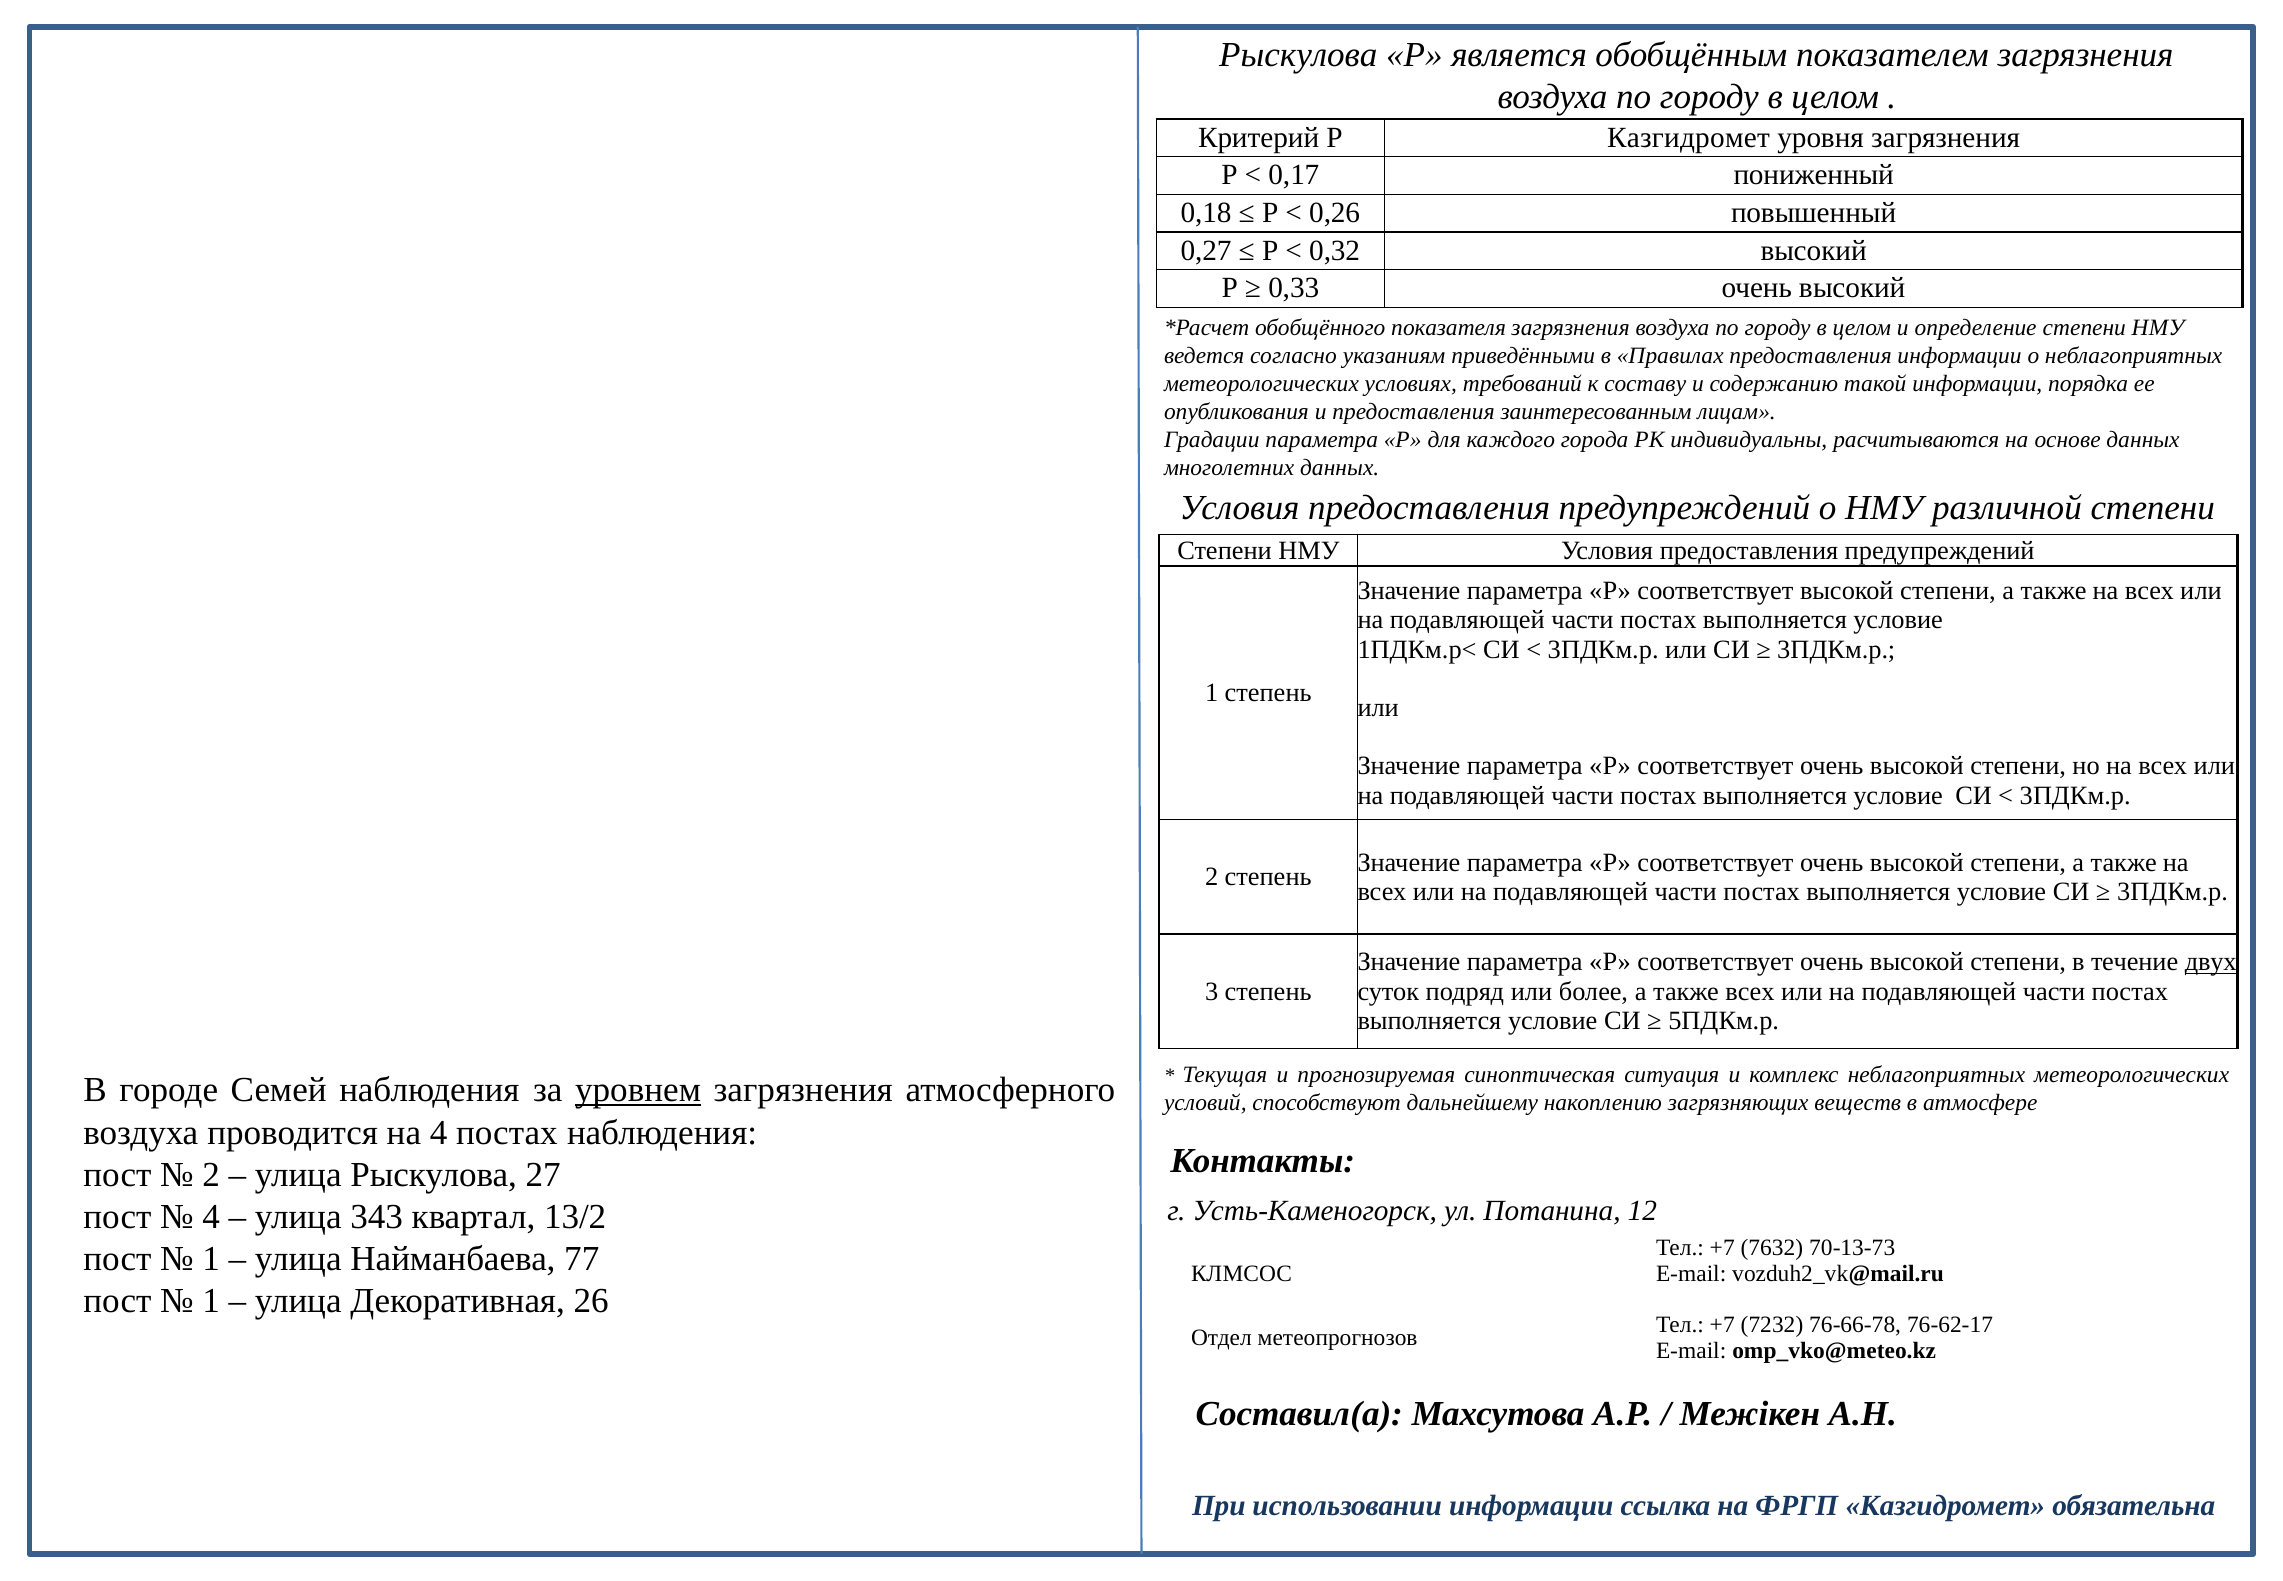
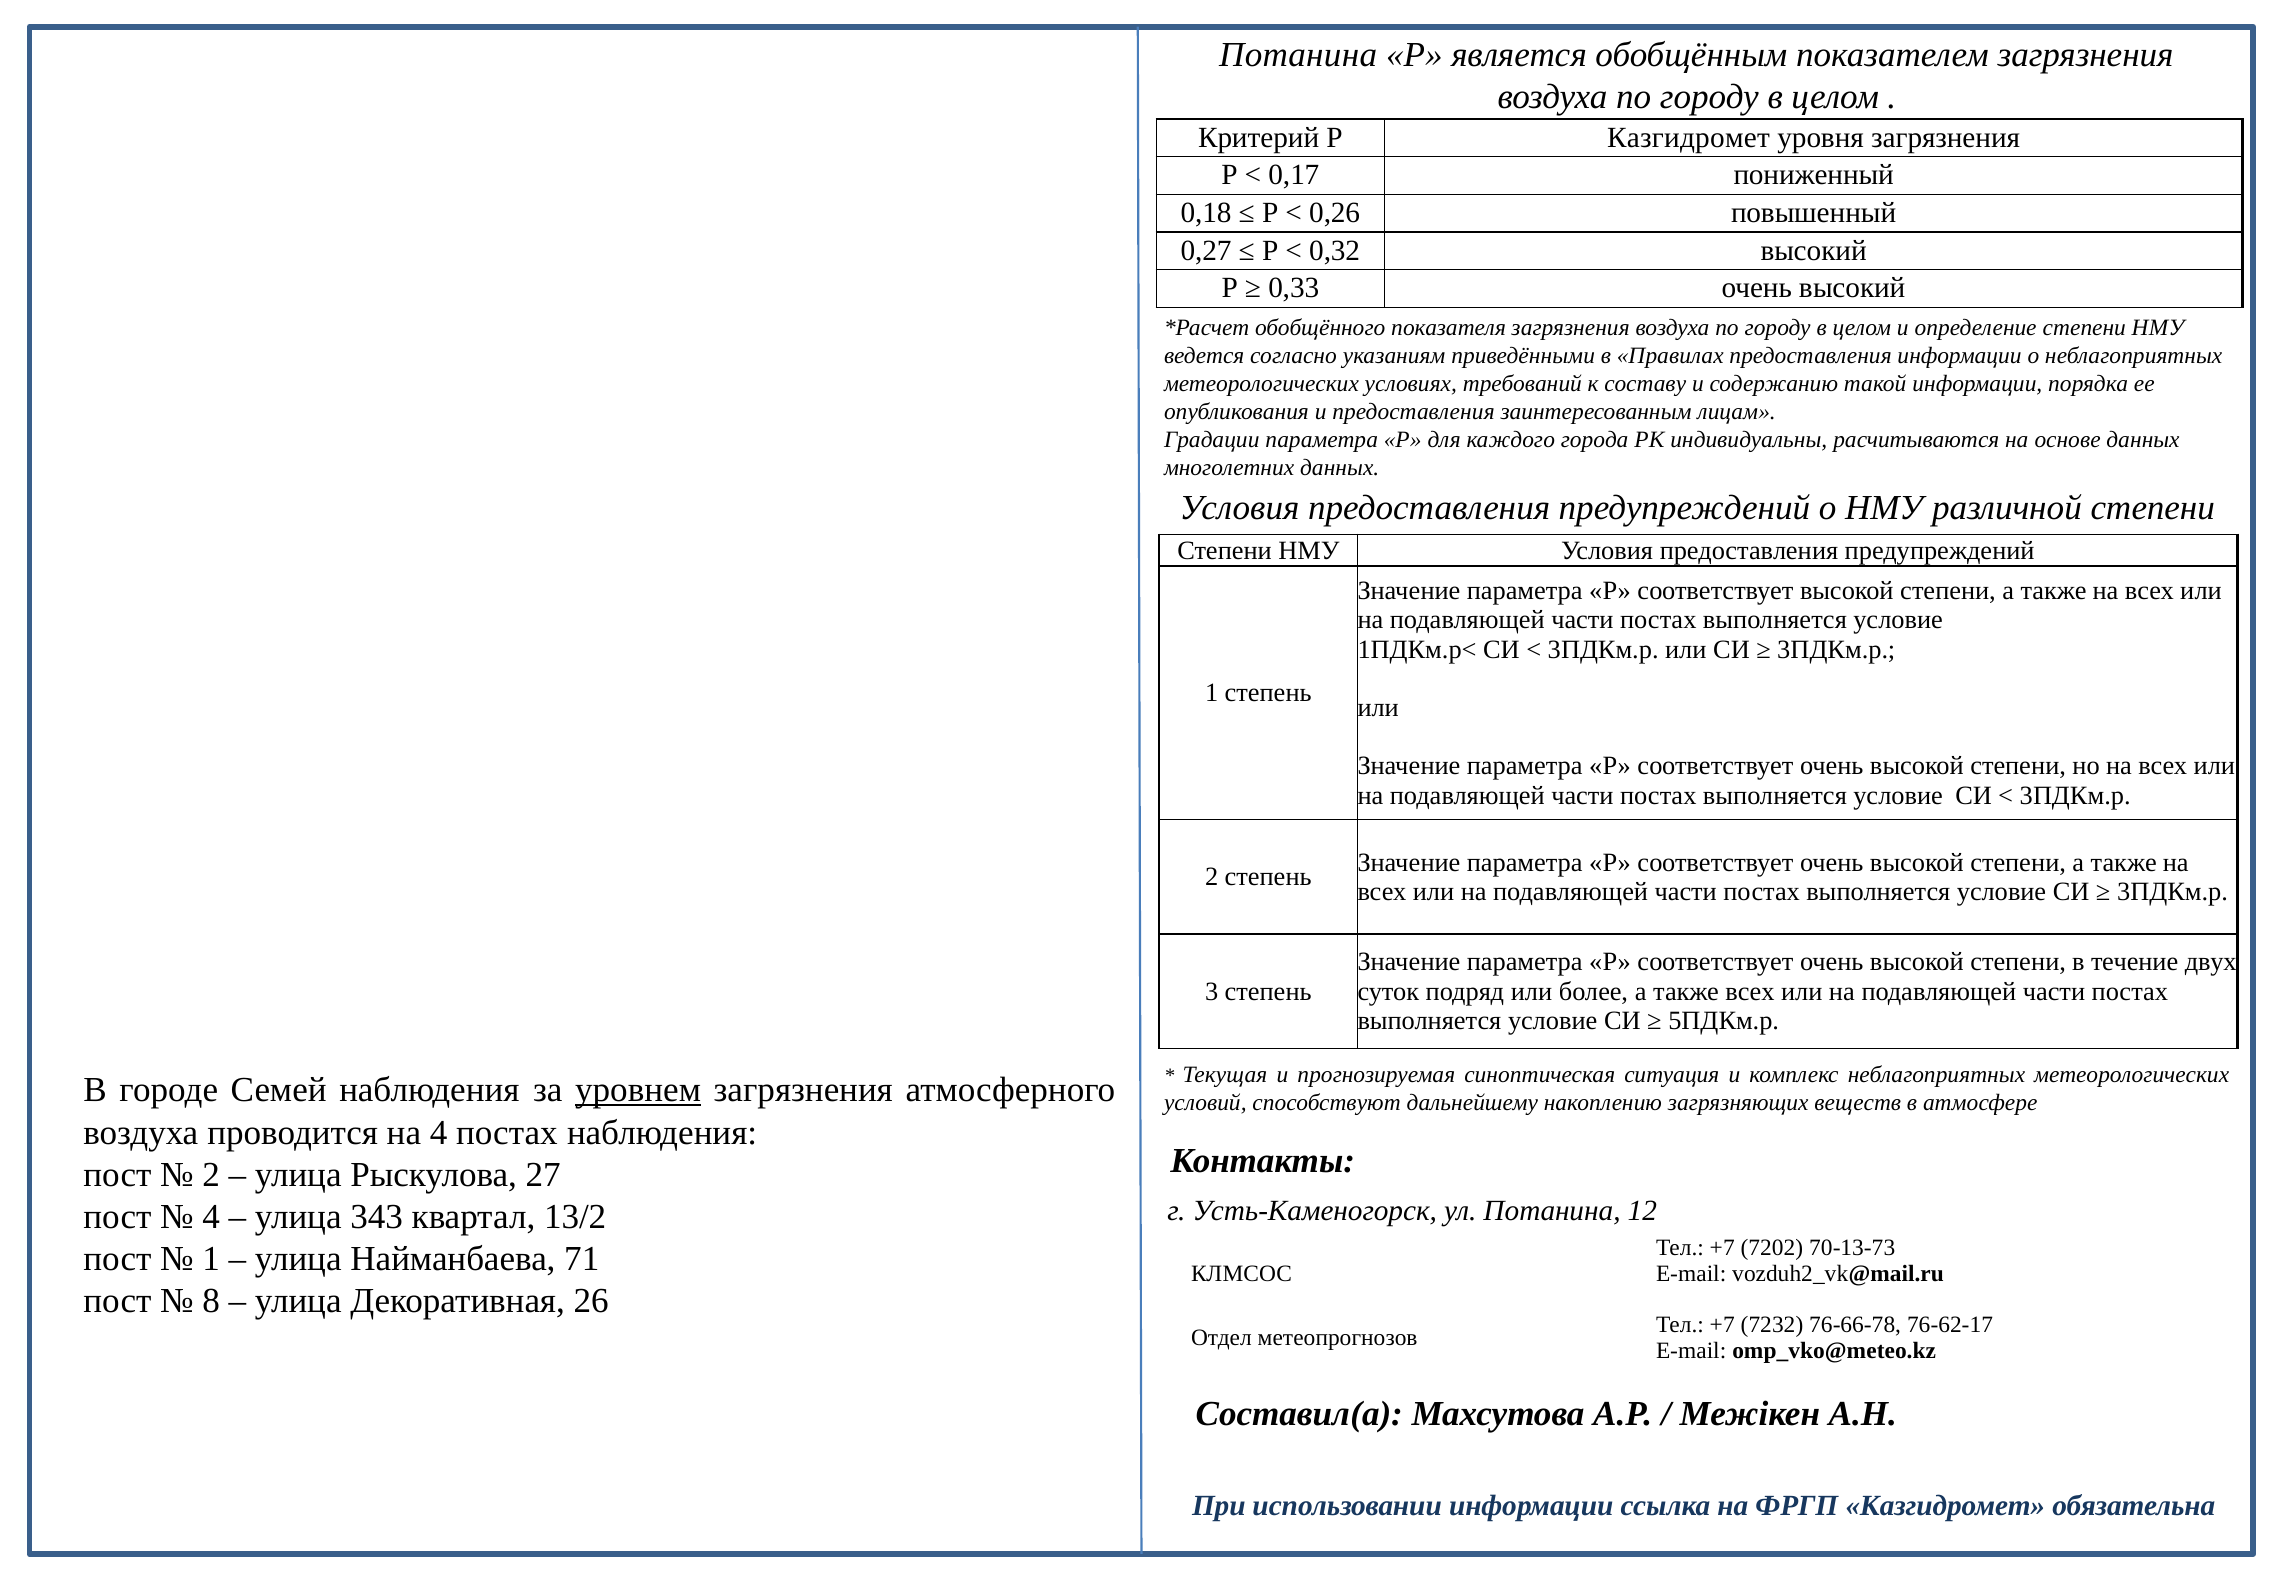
Рыскулова at (1298, 55): Рыскулова -> Потанина
двух underline: present -> none
7632: 7632 -> 7202
77: 77 -> 71
1 at (211, 1301): 1 -> 8
